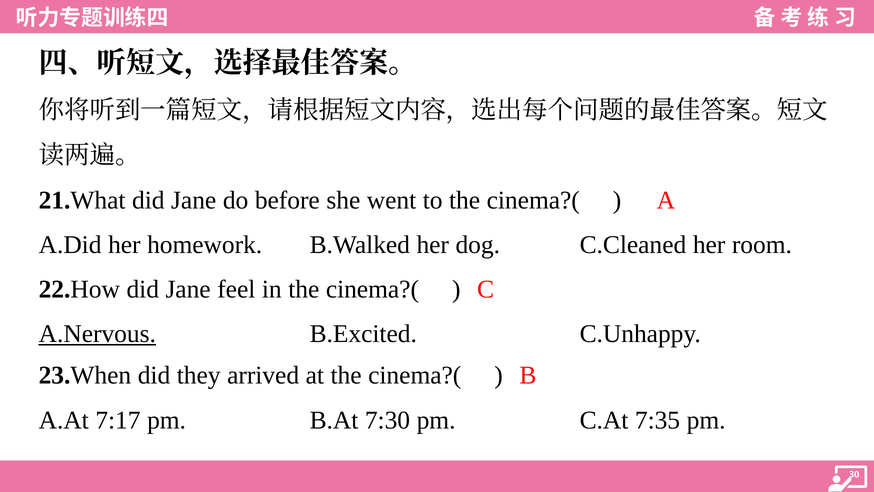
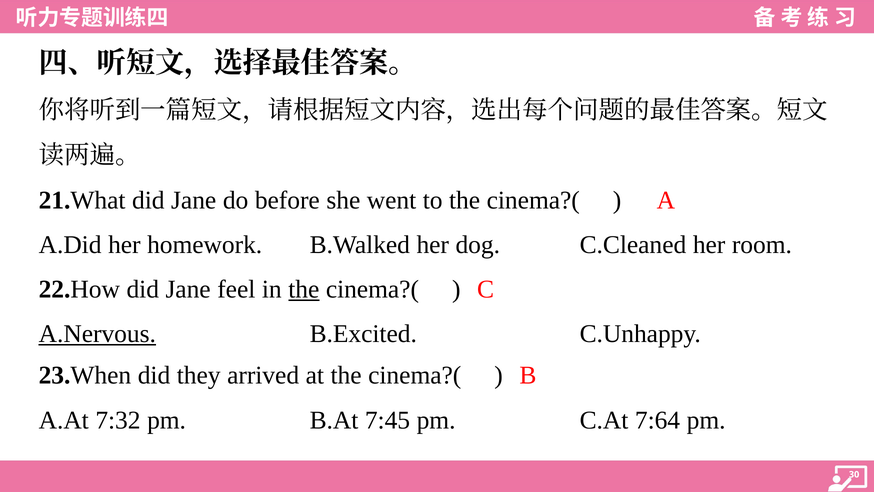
the at (304, 289) underline: none -> present
7:17: 7:17 -> 7:32
7:30: 7:30 -> 7:45
7:35: 7:35 -> 7:64
